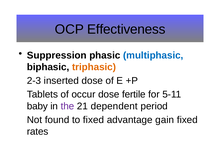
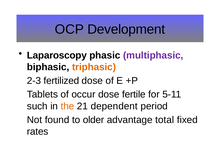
Effectiveness: Effectiveness -> Development
Suppression: Suppression -> Laparoscopy
multiphasic colour: blue -> purple
inserted: inserted -> fertilized
baby: baby -> such
the colour: purple -> orange
to fixed: fixed -> older
gain: gain -> total
